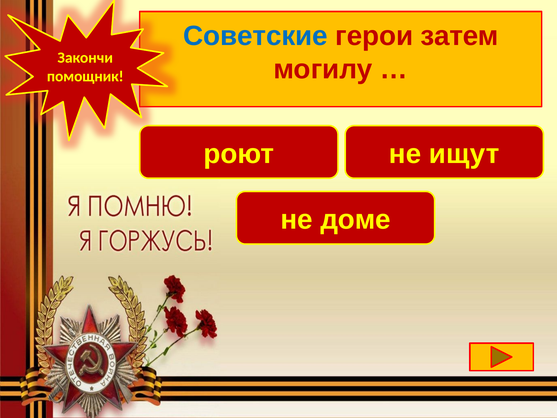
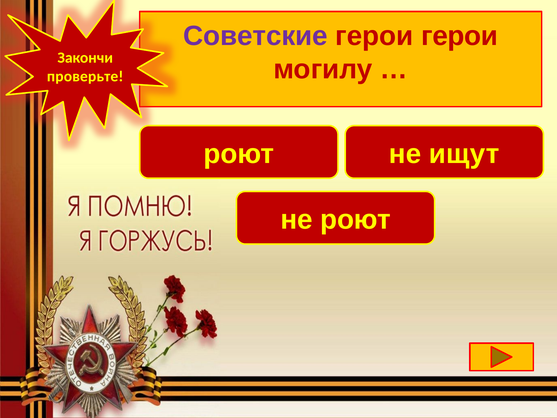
Советские colour: blue -> purple
герои затем: затем -> герои
помощник: помощник -> проверьте
не доме: доме -> роют
